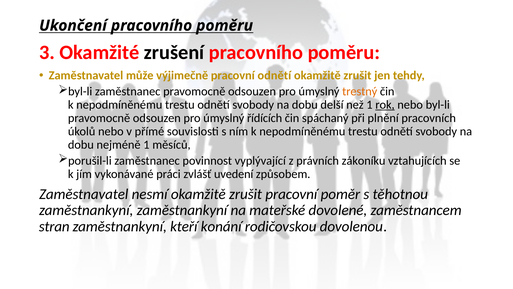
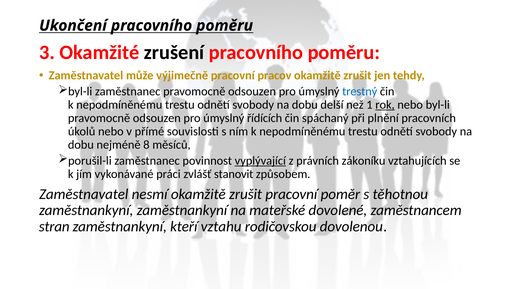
pracovní odnětí: odnětí -> pracov
trestný colour: orange -> blue
nejméně 1: 1 -> 8
vyplývající underline: none -> present
uvedení: uvedení -> stanovit
konání: konání -> vztahu
